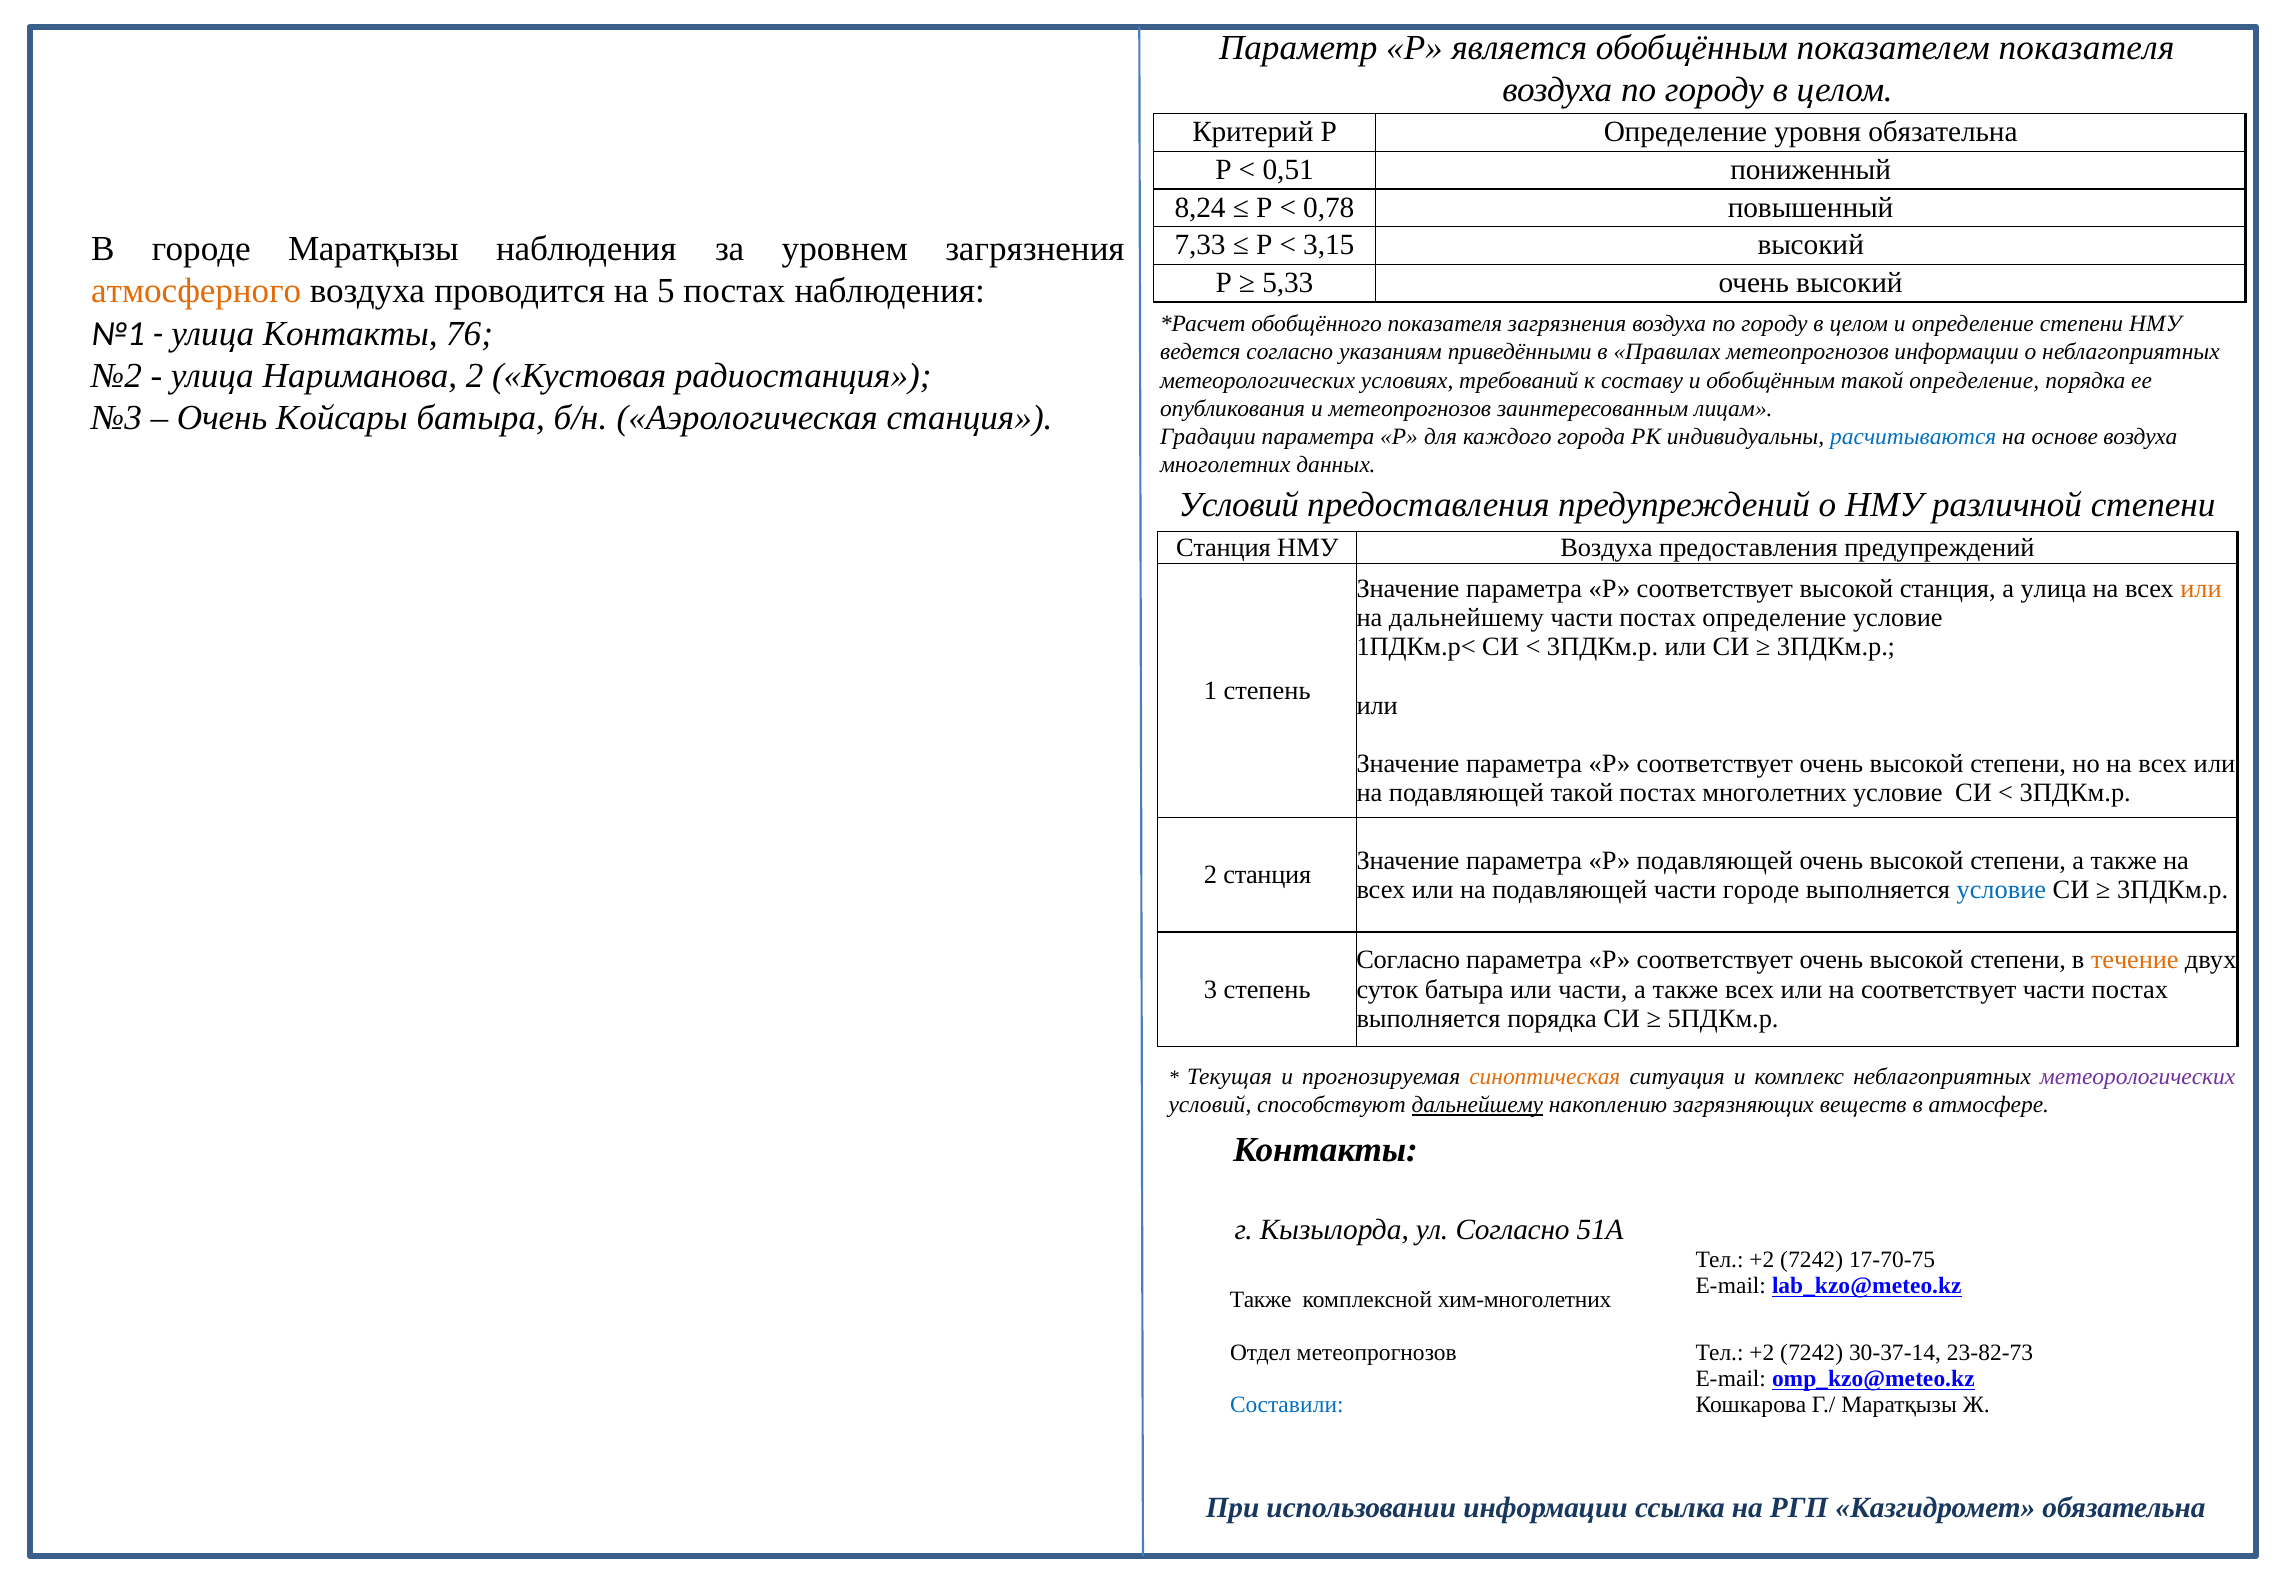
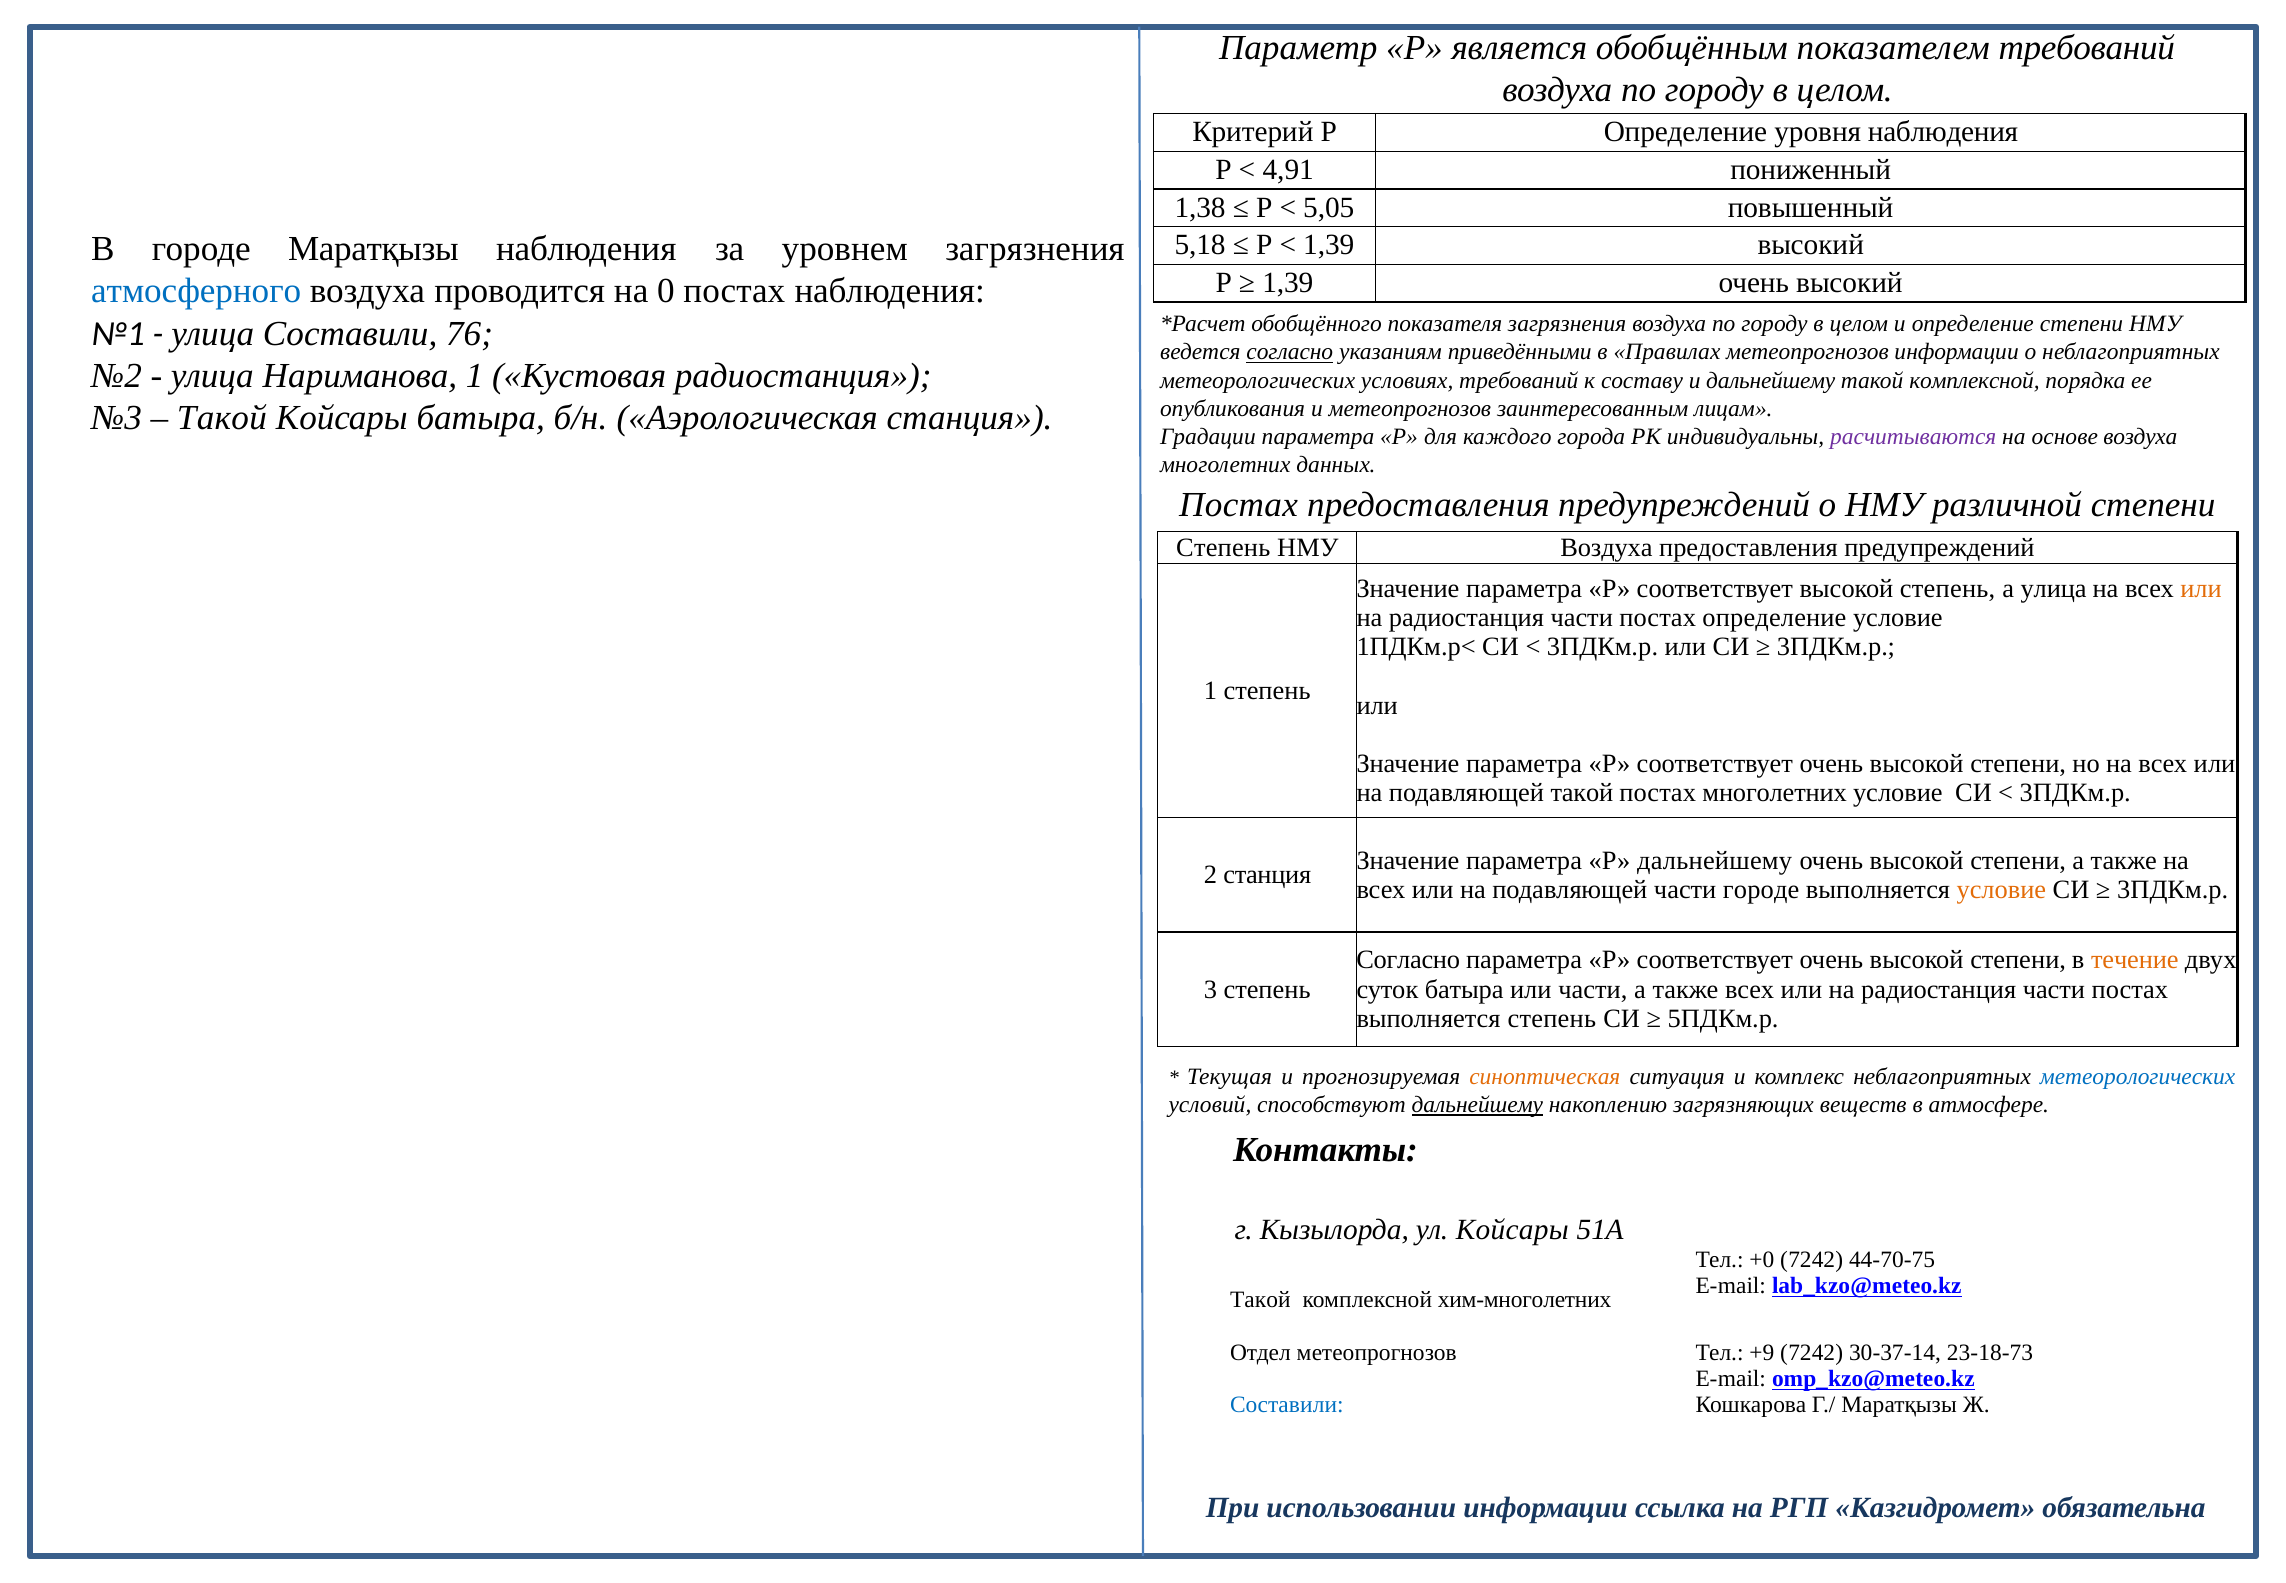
показателем показателя: показателя -> требований
уровня обязательна: обязательна -> наблюдения
0,51: 0,51 -> 4,91
8,24: 8,24 -> 1,38
0,78: 0,78 -> 5,05
7,33: 7,33 -> 5,18
3,15 at (1329, 245): 3,15 -> 1,39
5,33 at (1288, 283): 5,33 -> 1,39
атмосферного colour: orange -> blue
5: 5 -> 0
улица Контакты: Контакты -> Составили
согласно at (1290, 352) underline: none -> present
Нариманова 2: 2 -> 1
и обобщённым: обобщённым -> дальнейшему
определение at (1974, 380): определение -> комплексной
Очень at (222, 418): Очень -> Такой
расчитываются colour: blue -> purple
Условий at (1239, 505): Условий -> Постах
Станция at (1223, 548): Станция -> Степень
высокой станция: станция -> степень
дальнейшему at (1466, 618): дальнейшему -> радиостанция
Р подавляющей: подавляющей -> дальнейшему
условие at (2001, 889) colour: blue -> orange
соответствует at (1939, 989): соответствует -> радиостанция
выполняется порядка: порядка -> степень
метеорологических at (2138, 1076) colour: purple -> blue
ул Согласно: Согласно -> Койсары
+2 at (1762, 1260): +2 -> +0
17-70-75: 17-70-75 -> 44-70-75
Также at (1261, 1299): Также -> Такой
+2 at (1762, 1352): +2 -> +9
23-82-73: 23-82-73 -> 23-18-73
